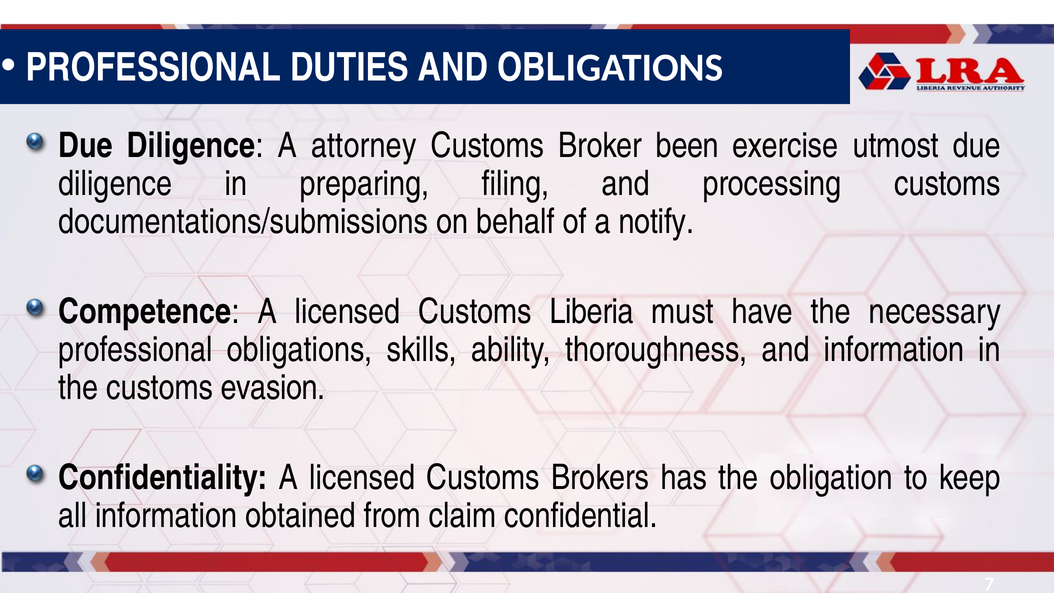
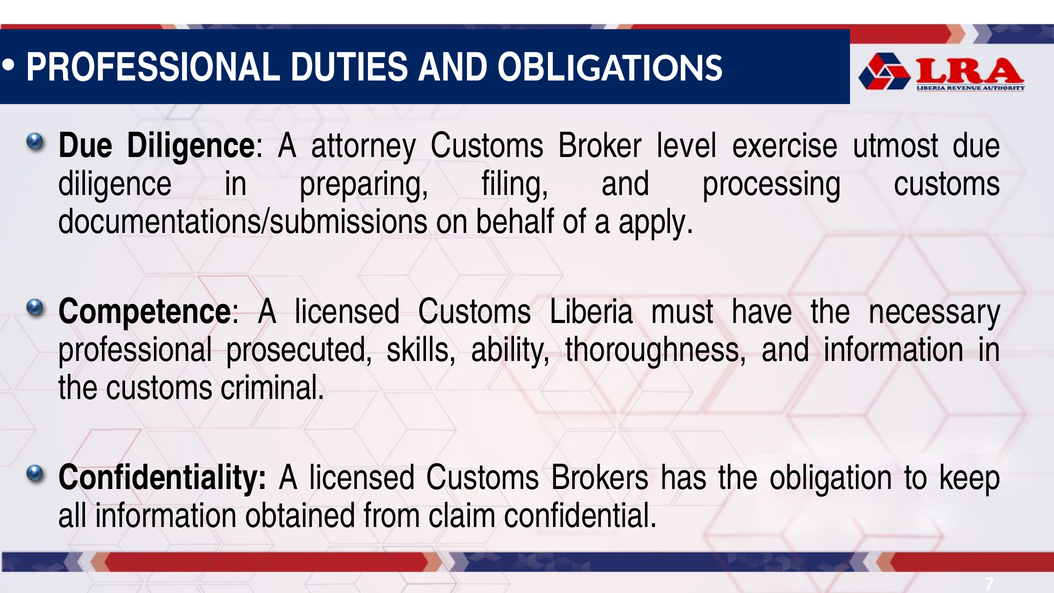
been: been -> level
notify: notify -> apply
professional obligations: obligations -> prosecuted
evasion: evasion -> criminal
